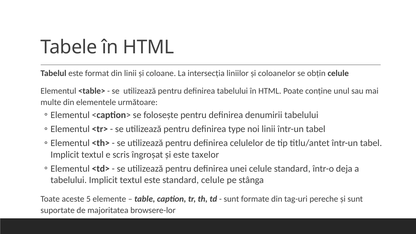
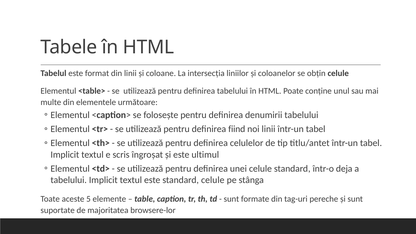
type: type -> fiind
taxelor: taxelor -> ultimul
